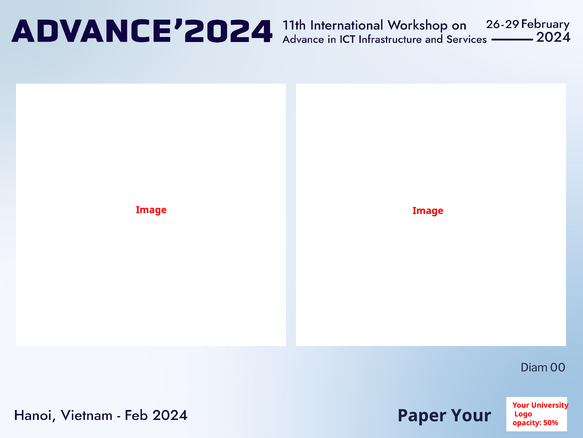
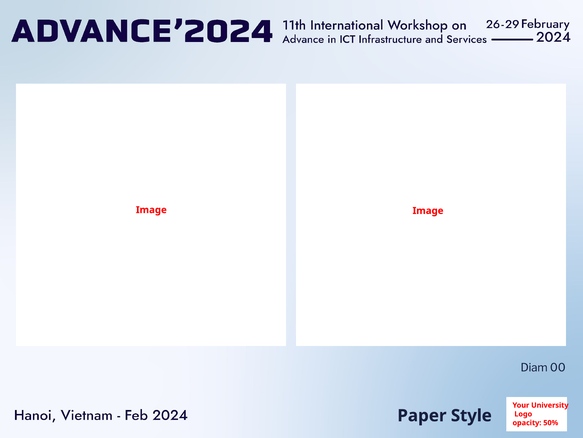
Paper Your: Your -> Style
